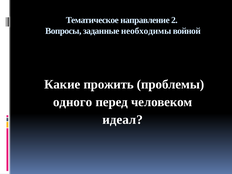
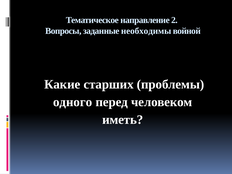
прожить: прожить -> старших
идеал: идеал -> иметь
